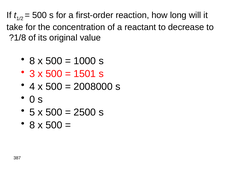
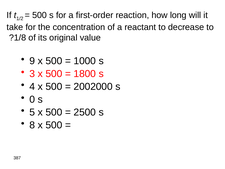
8 at (32, 61): 8 -> 9
1501: 1501 -> 1800
2008000: 2008000 -> 2002000
